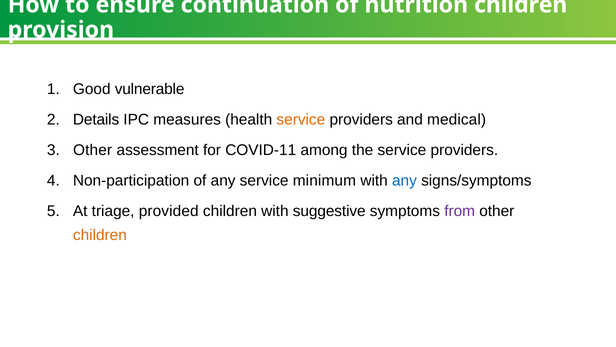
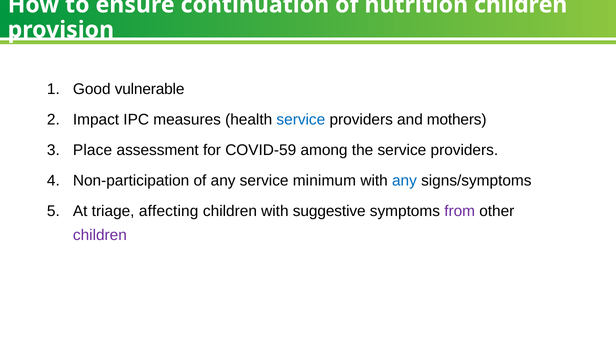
Details: Details -> Impact
service at (301, 120) colour: orange -> blue
medical: medical -> mothers
Other at (93, 150): Other -> Place
COVID-11: COVID-11 -> COVID-59
provided: provided -> affecting
children at (100, 235) colour: orange -> purple
